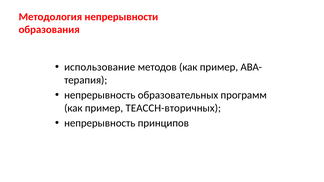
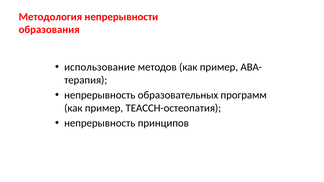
ТЕАССН-вторичных: ТЕАССН-вторичных -> ТЕАССН-остеопатия
